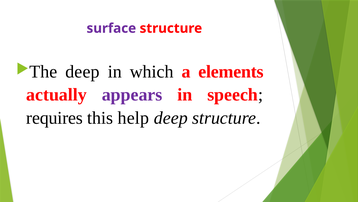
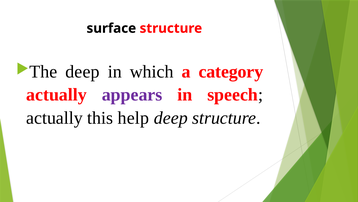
surface colour: purple -> black
elements: elements -> category
requires at (55, 117): requires -> actually
